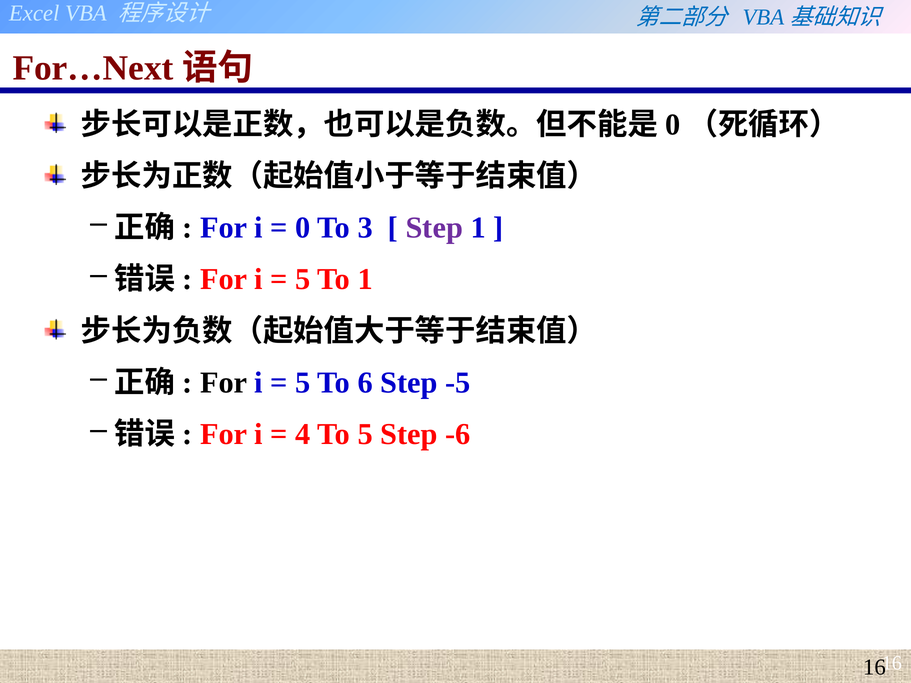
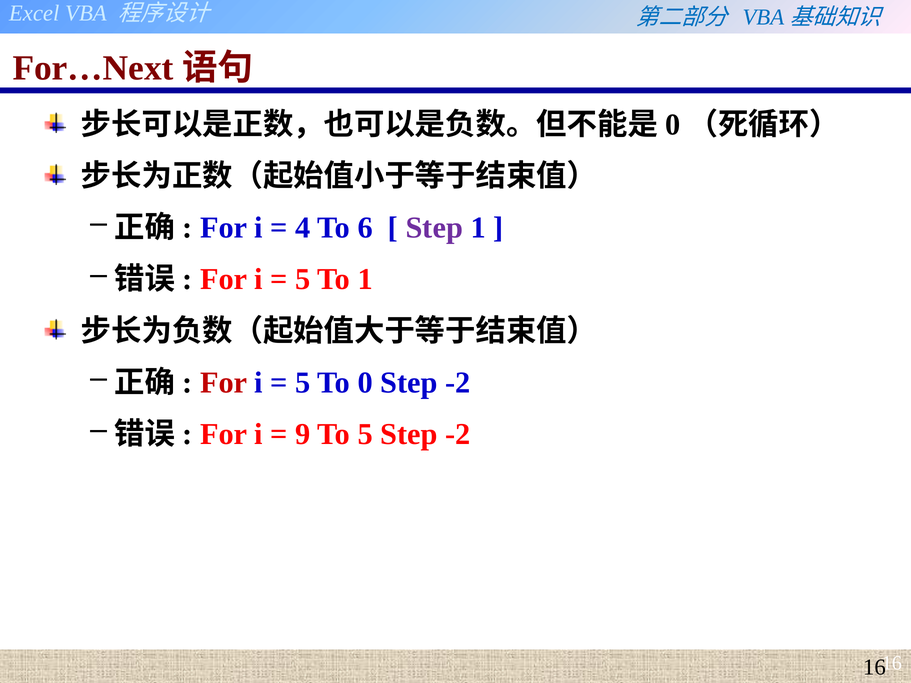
0: 0 -> 4
3: 3 -> 6
For at (224, 383) colour: black -> red
6: 6 -> 0
-5 at (458, 383): -5 -> -2
4: 4 -> 9
5 Step -6: -6 -> -2
